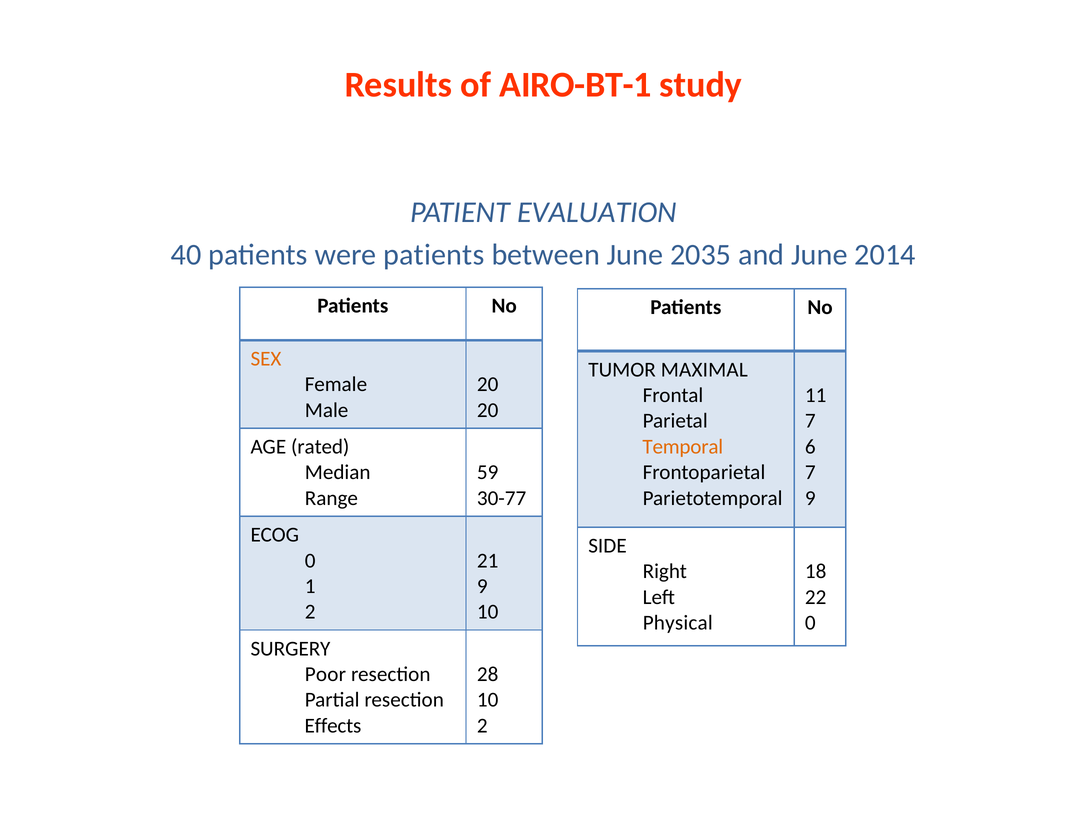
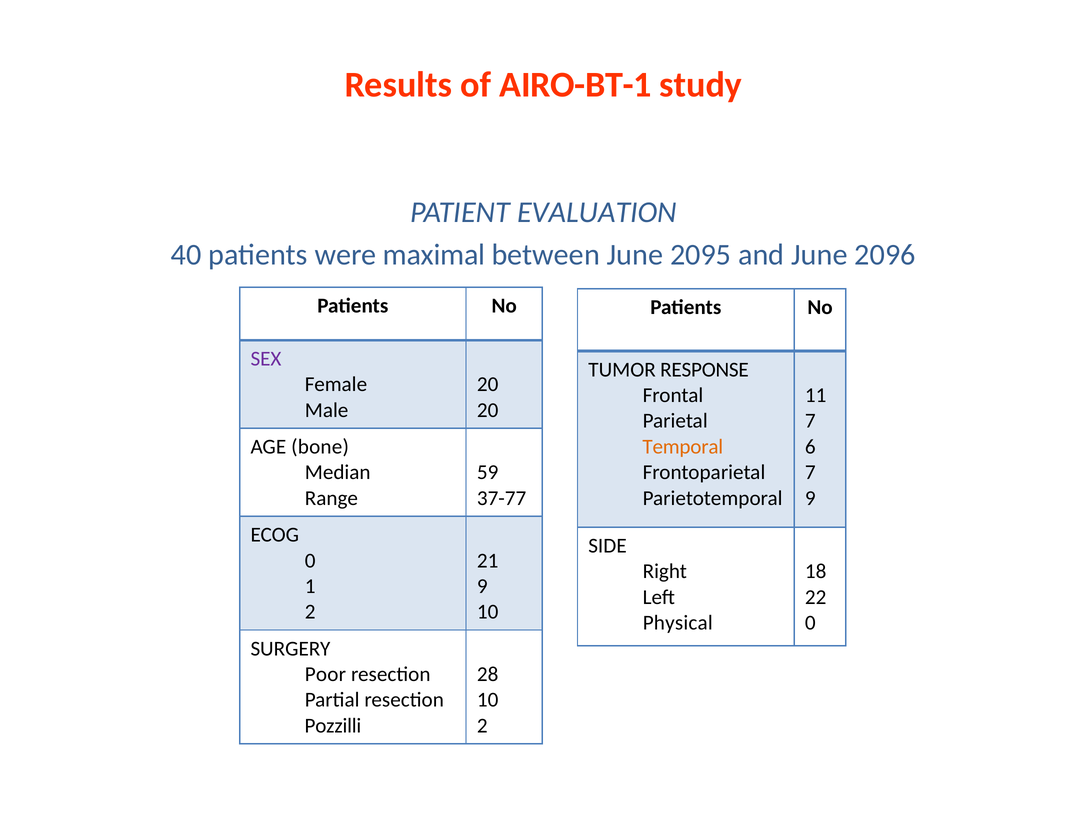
were patients: patients -> maximal
2035: 2035 -> 2095
2014: 2014 -> 2096
SEX colour: orange -> purple
MAXIMAL: MAXIMAL -> RESPONSE
rated: rated -> bone
30-77: 30-77 -> 37-77
Effects: Effects -> Pozzilli
